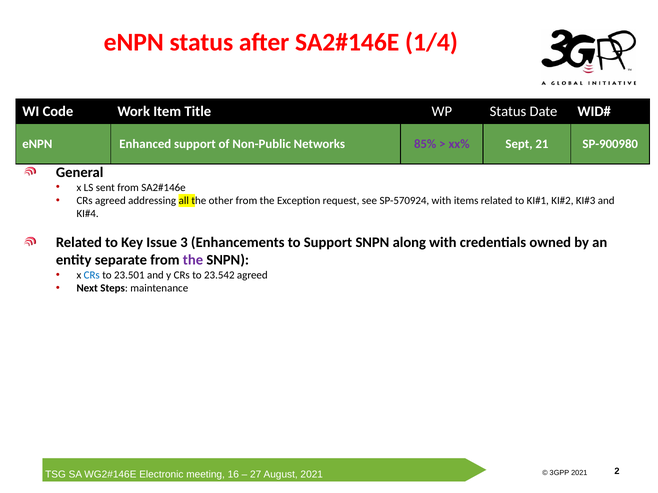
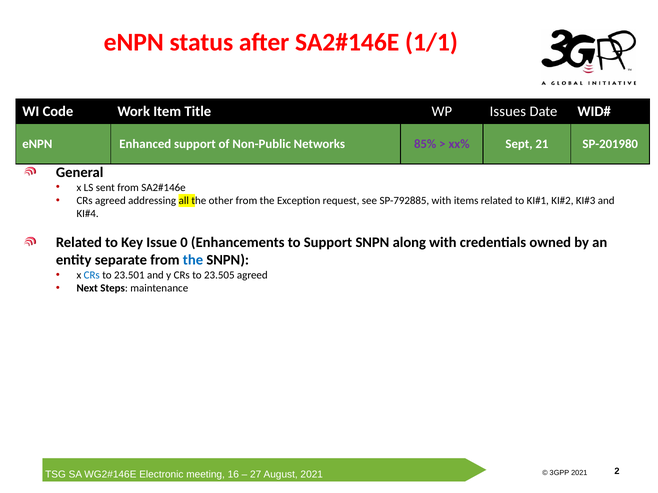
1/4: 1/4 -> 1/1
WP Status: Status -> Issues
SP-900980: SP-900980 -> SP-201980
SP-570924: SP-570924 -> SP-792885
3: 3 -> 0
the at (193, 260) colour: purple -> blue
23.542: 23.542 -> 23.505
